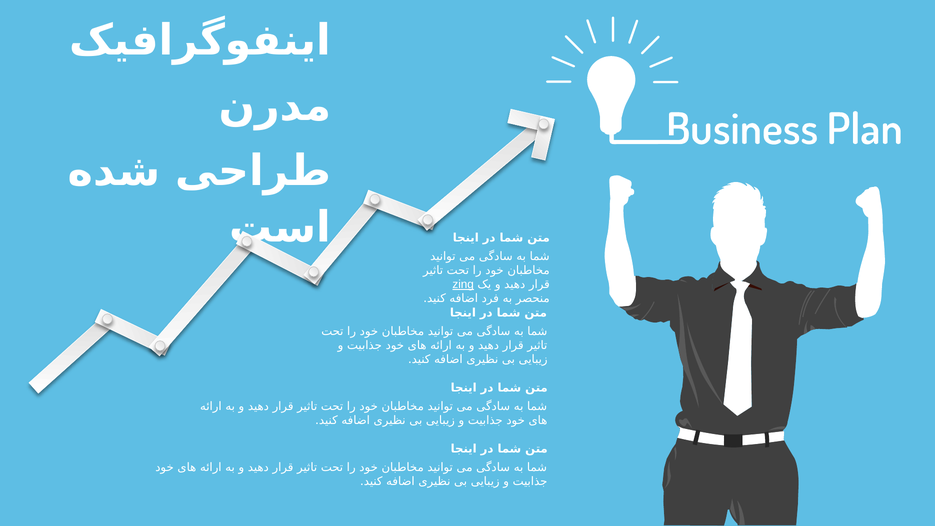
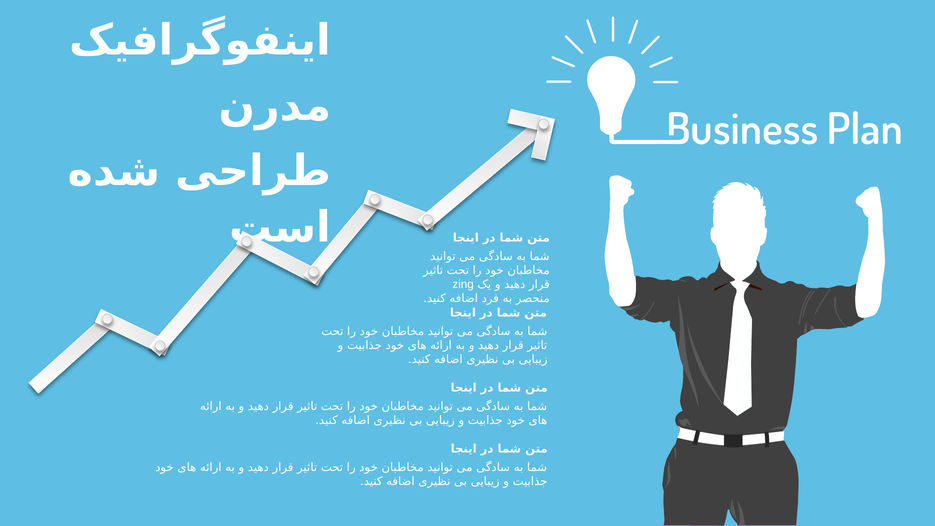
zing underline: present -> none
